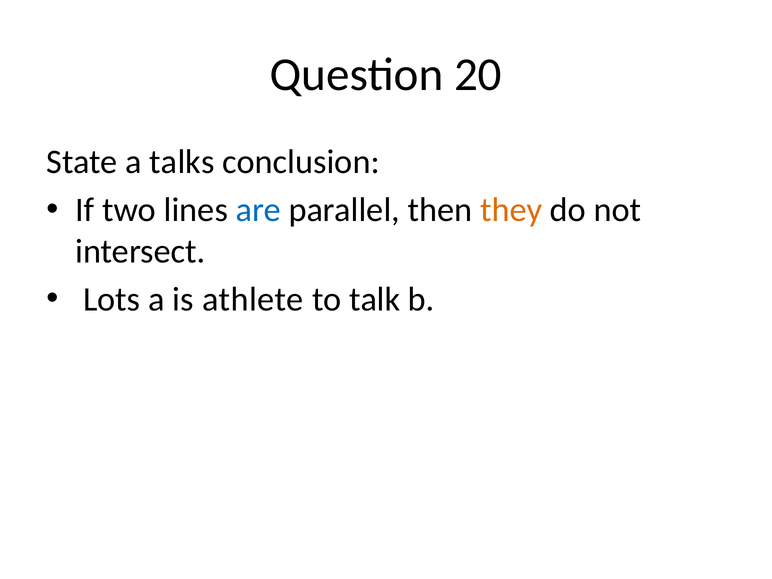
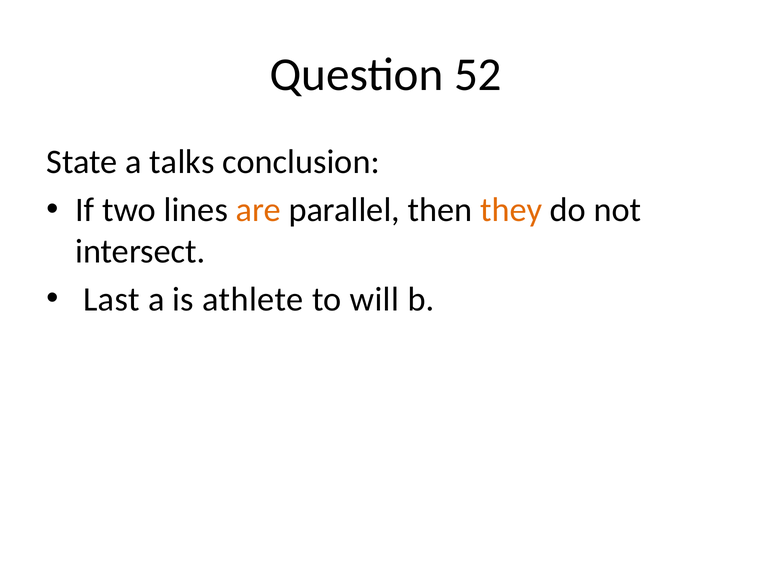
20: 20 -> 52
are colour: blue -> orange
Lots: Lots -> Last
talk: talk -> will
